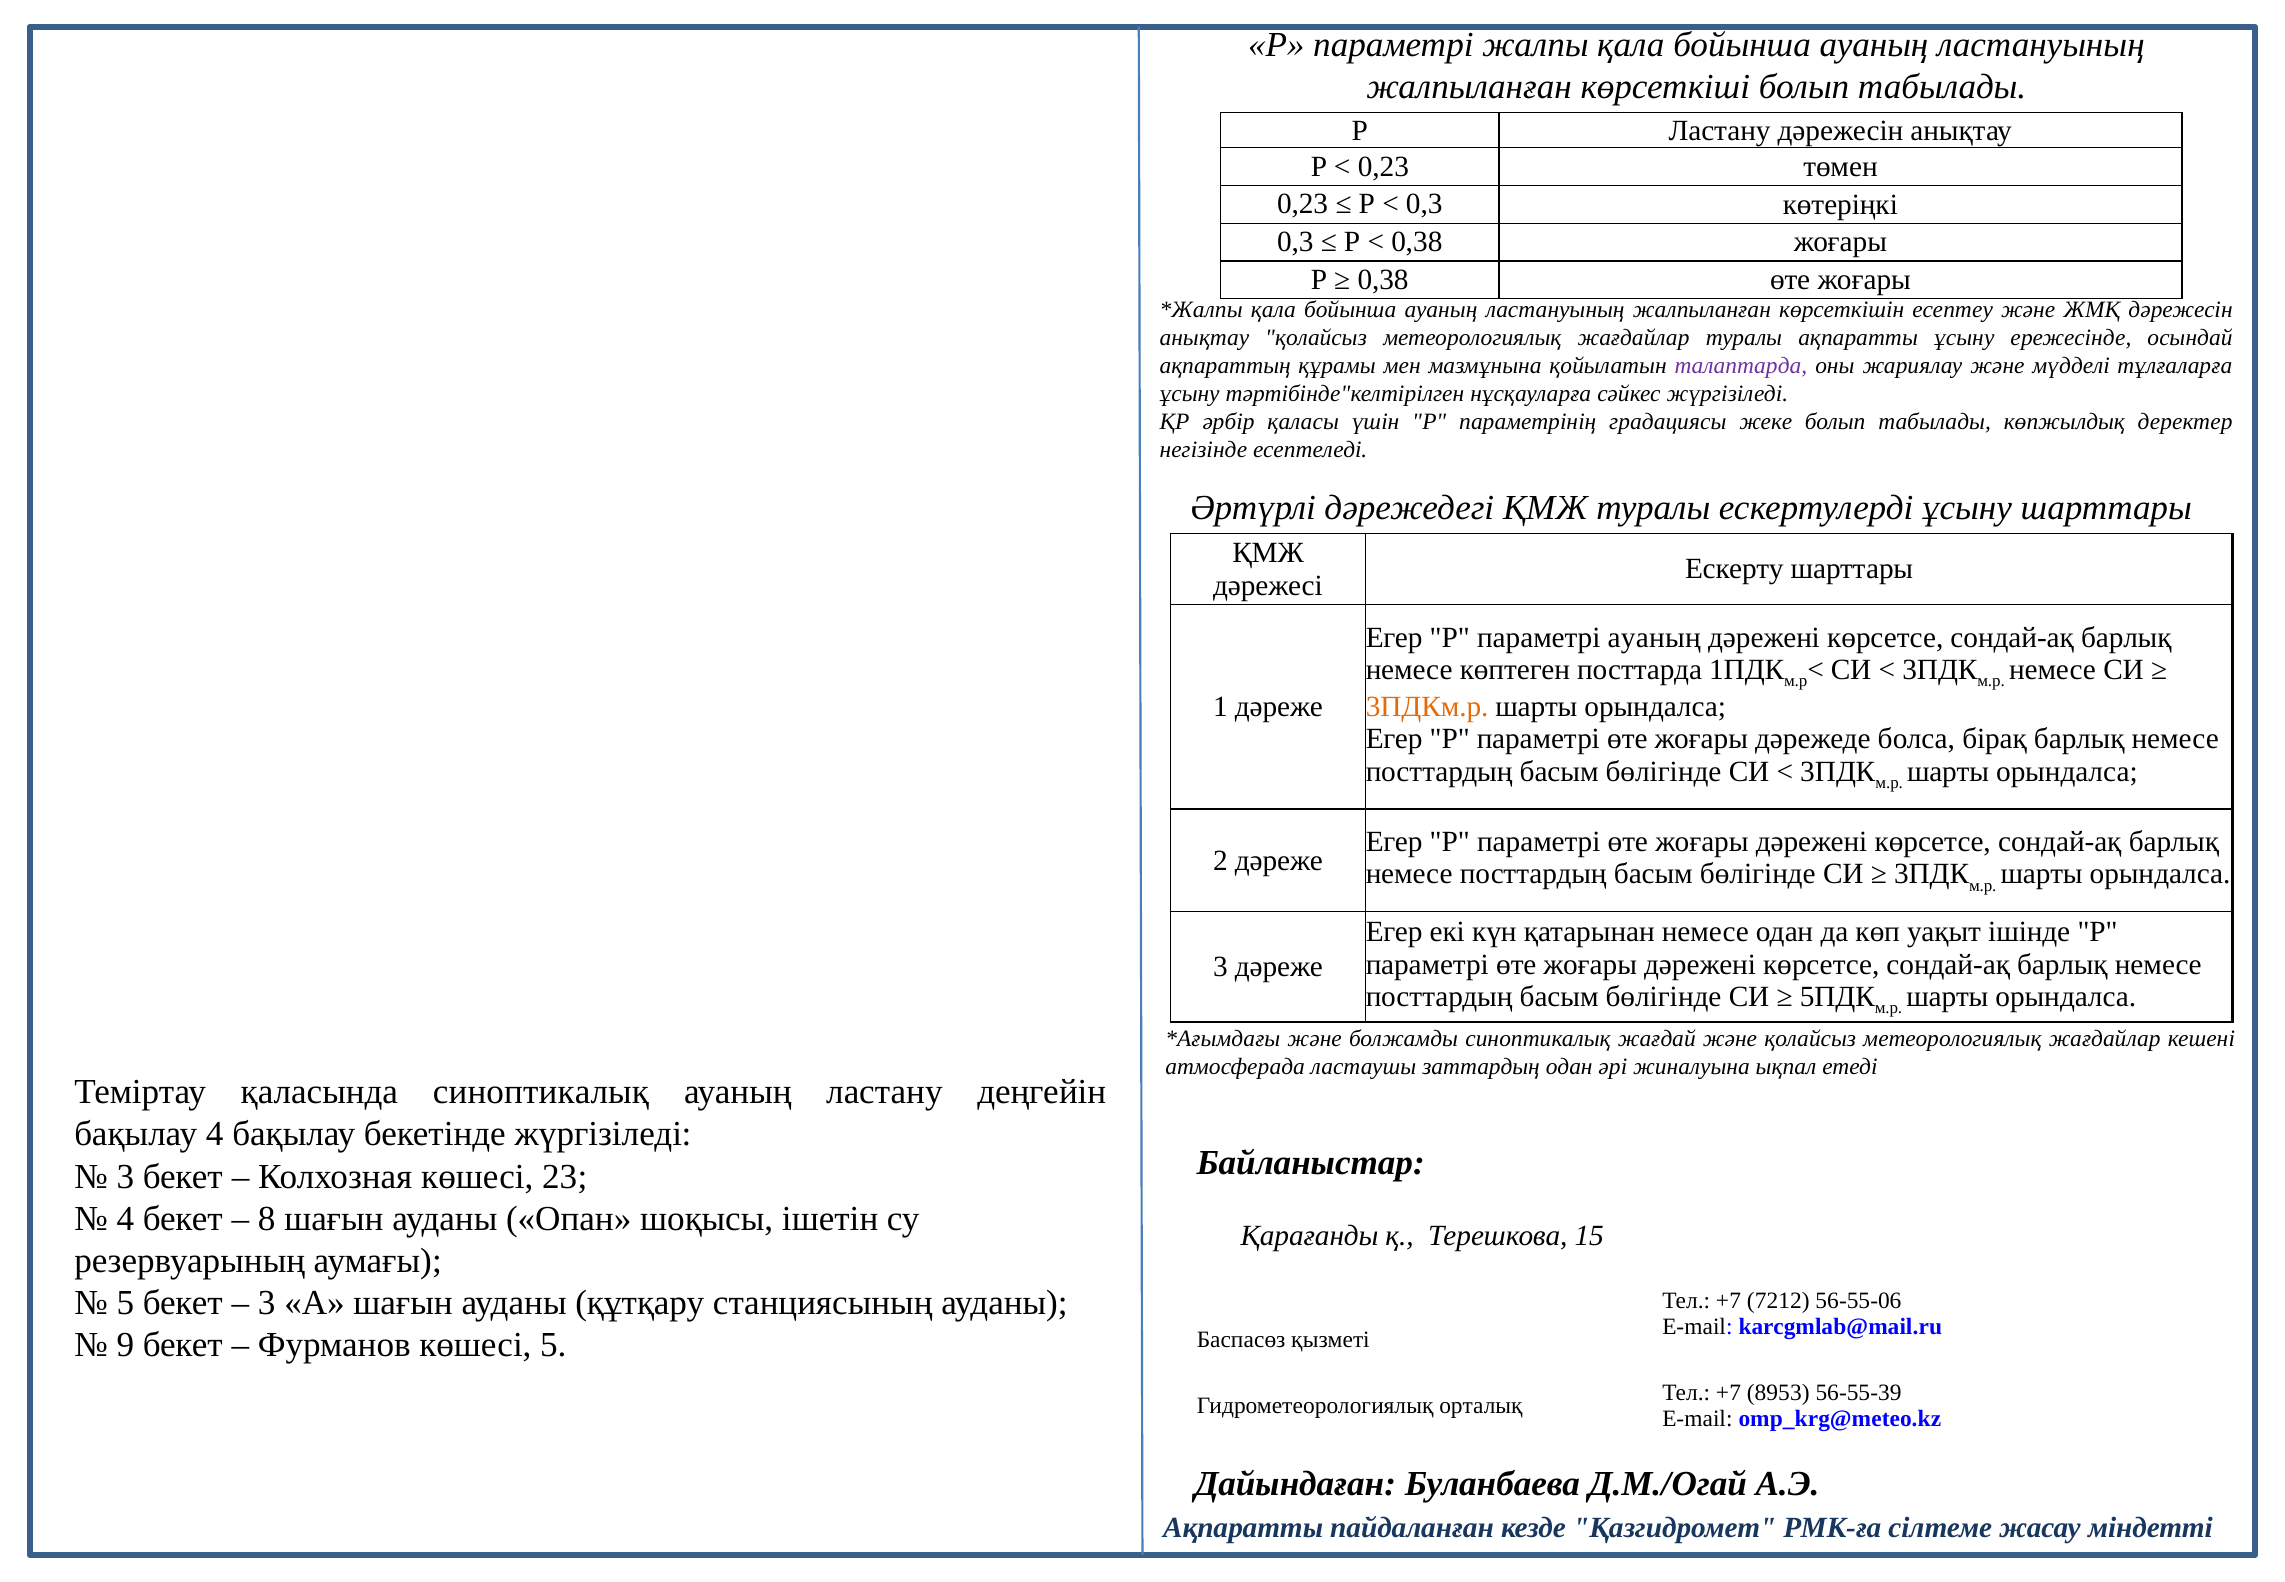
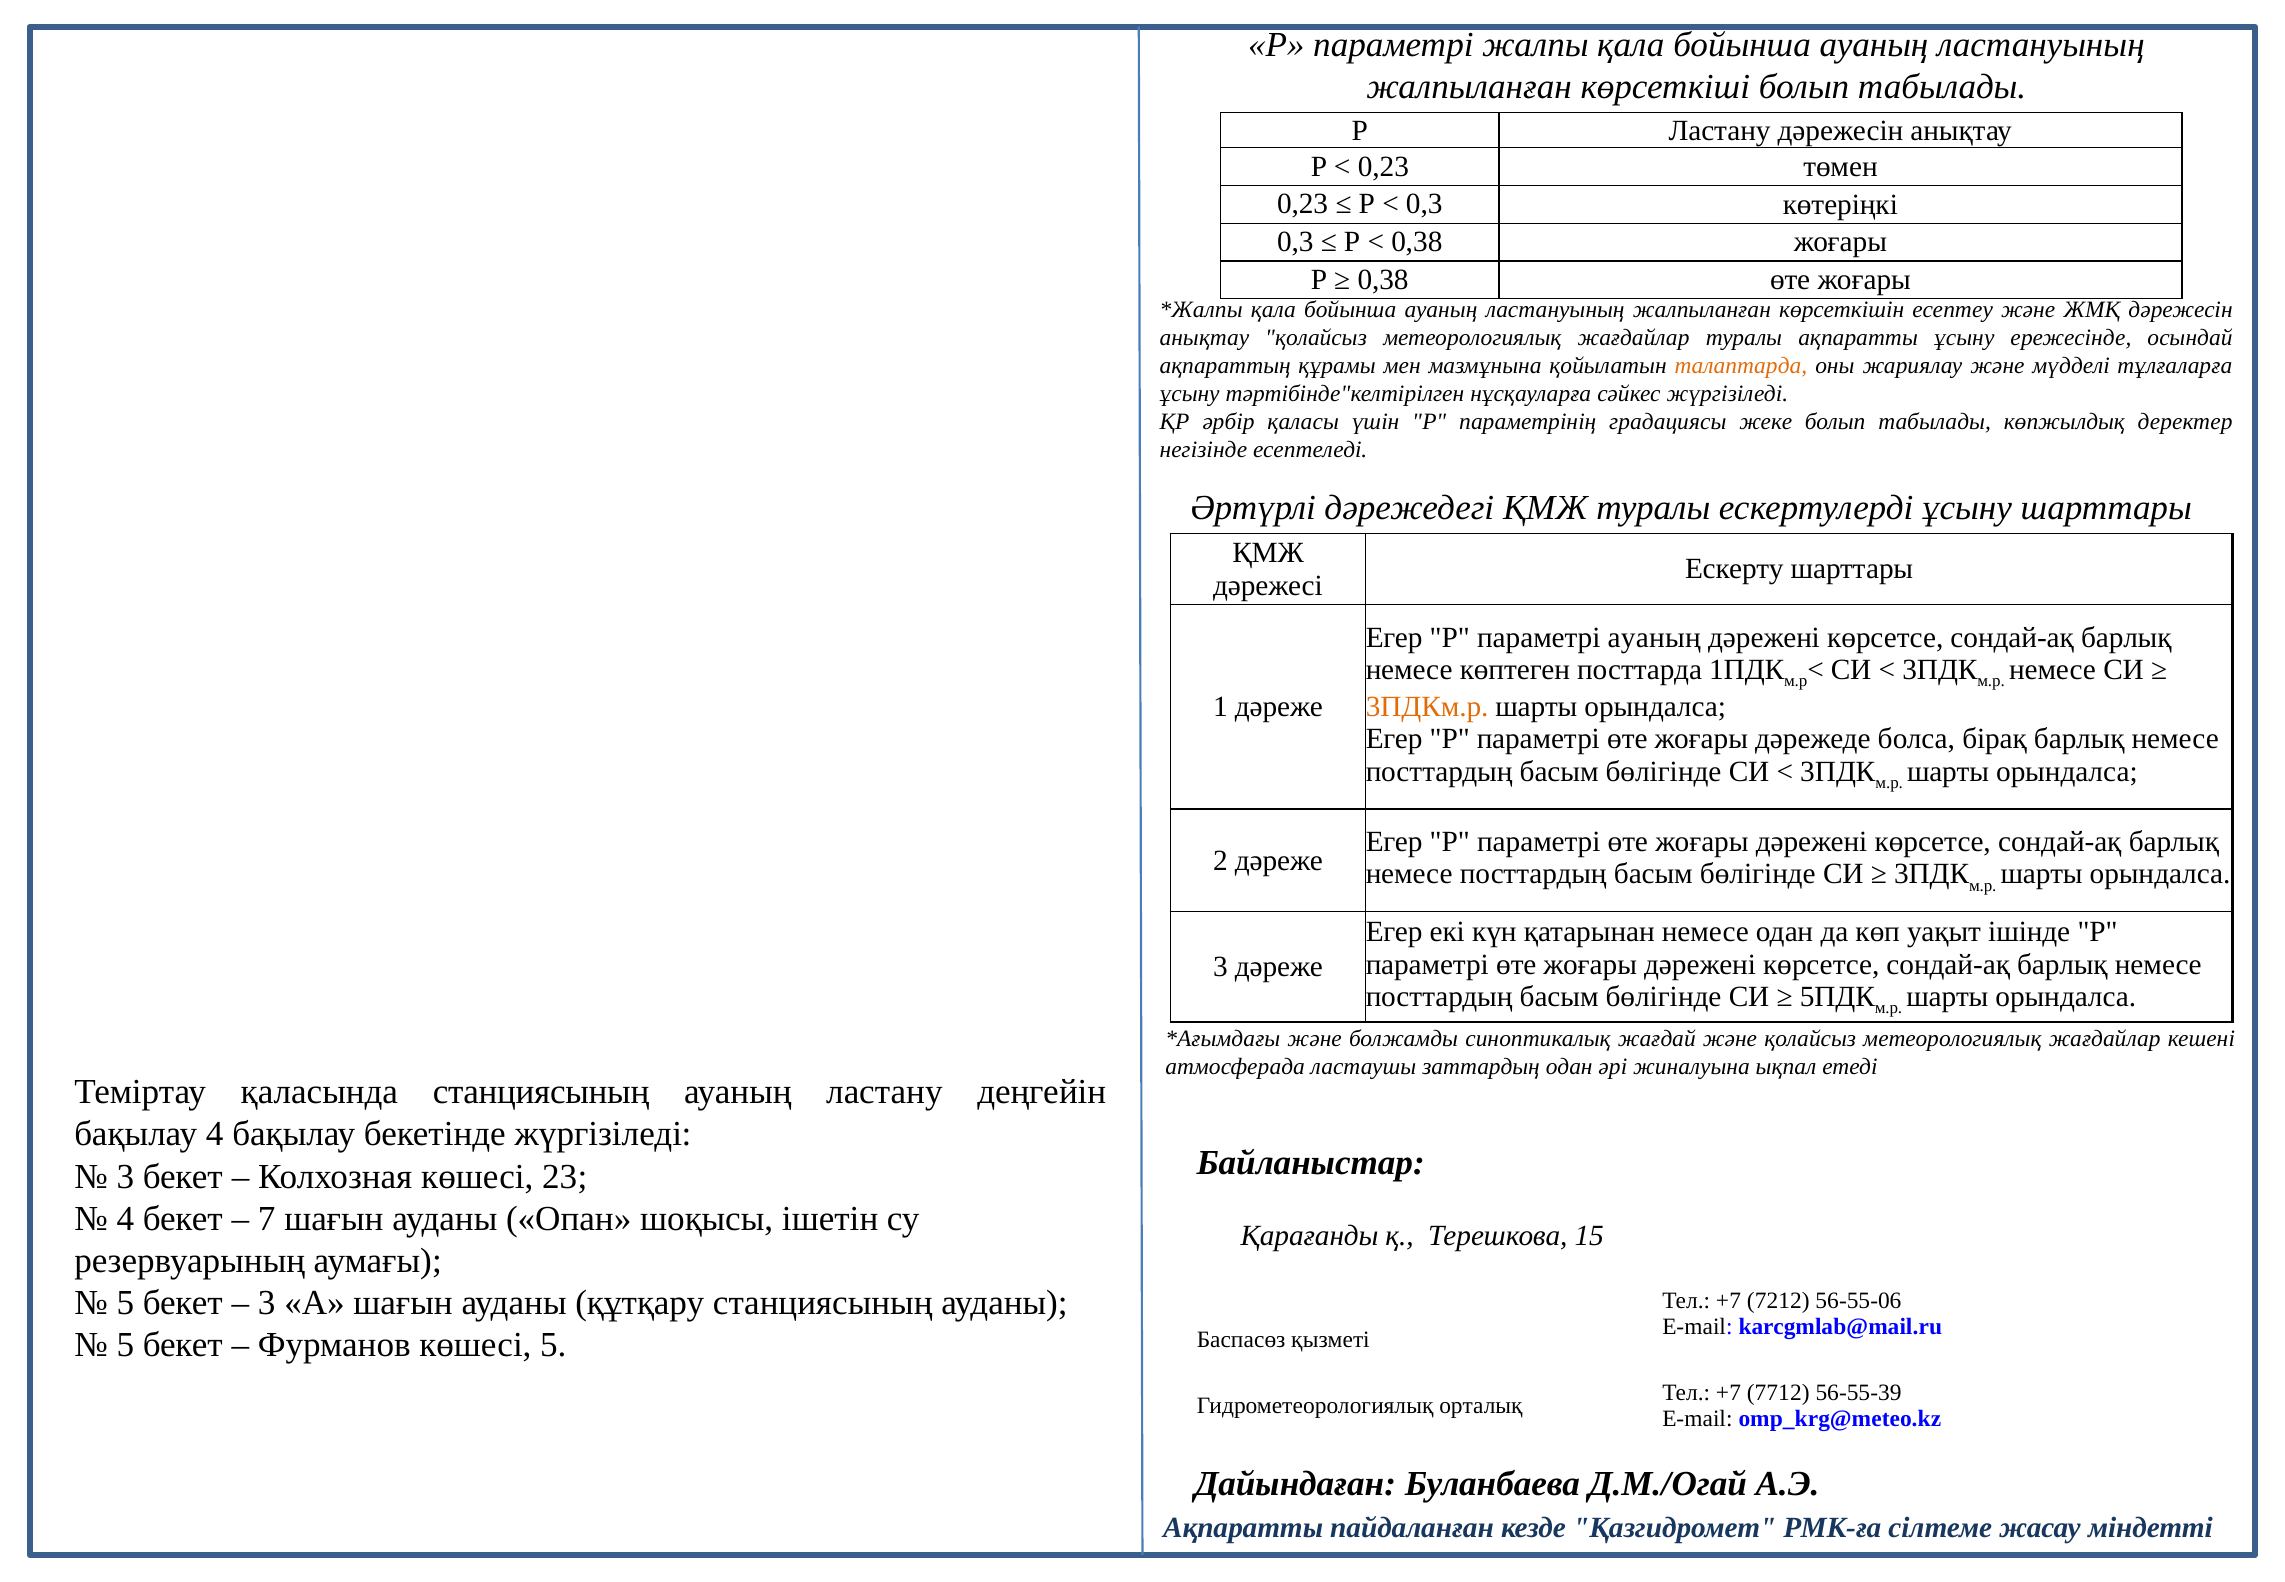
талаптарда colour: purple -> orange
қаласында синоптикалық: синоптикалық -> станциясының
8: 8 -> 7
9 at (125, 1345): 9 -> 5
8953: 8953 -> 7712
